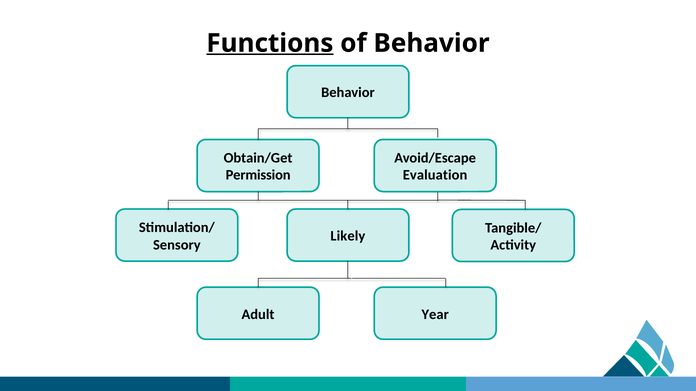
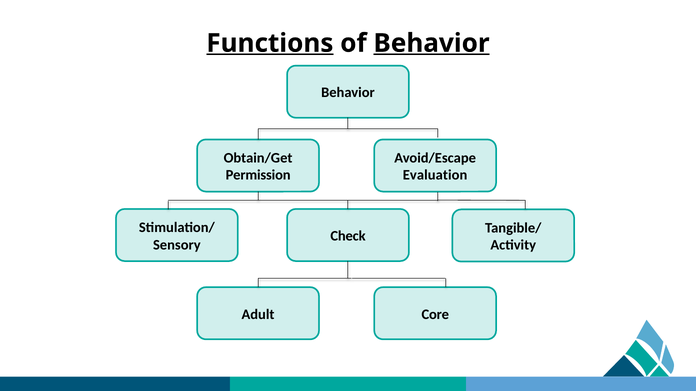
Behavior at (432, 43) underline: none -> present
Likely: Likely -> Check
Year: Year -> Core
